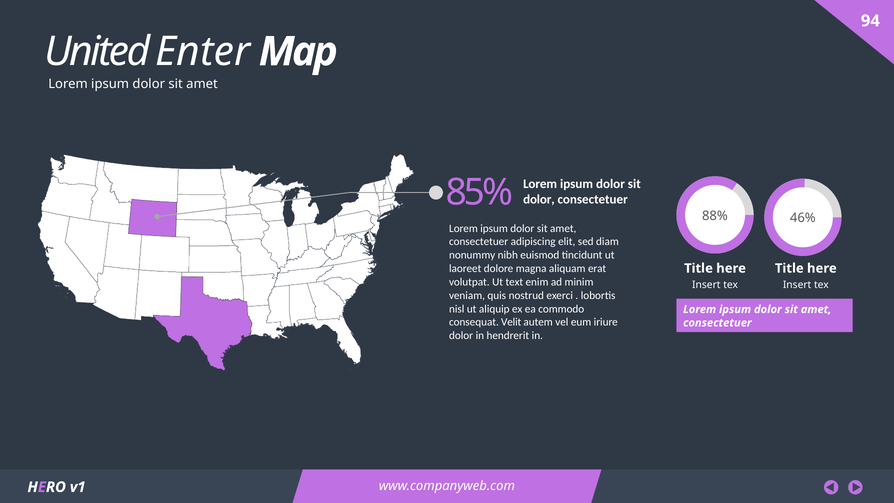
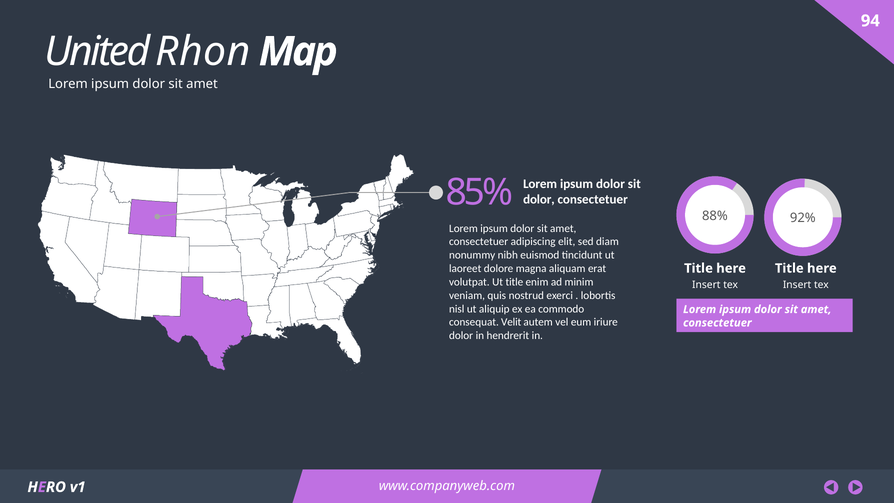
Enter: Enter -> Rhon
46%: 46% -> 92%
Ut text: text -> title
